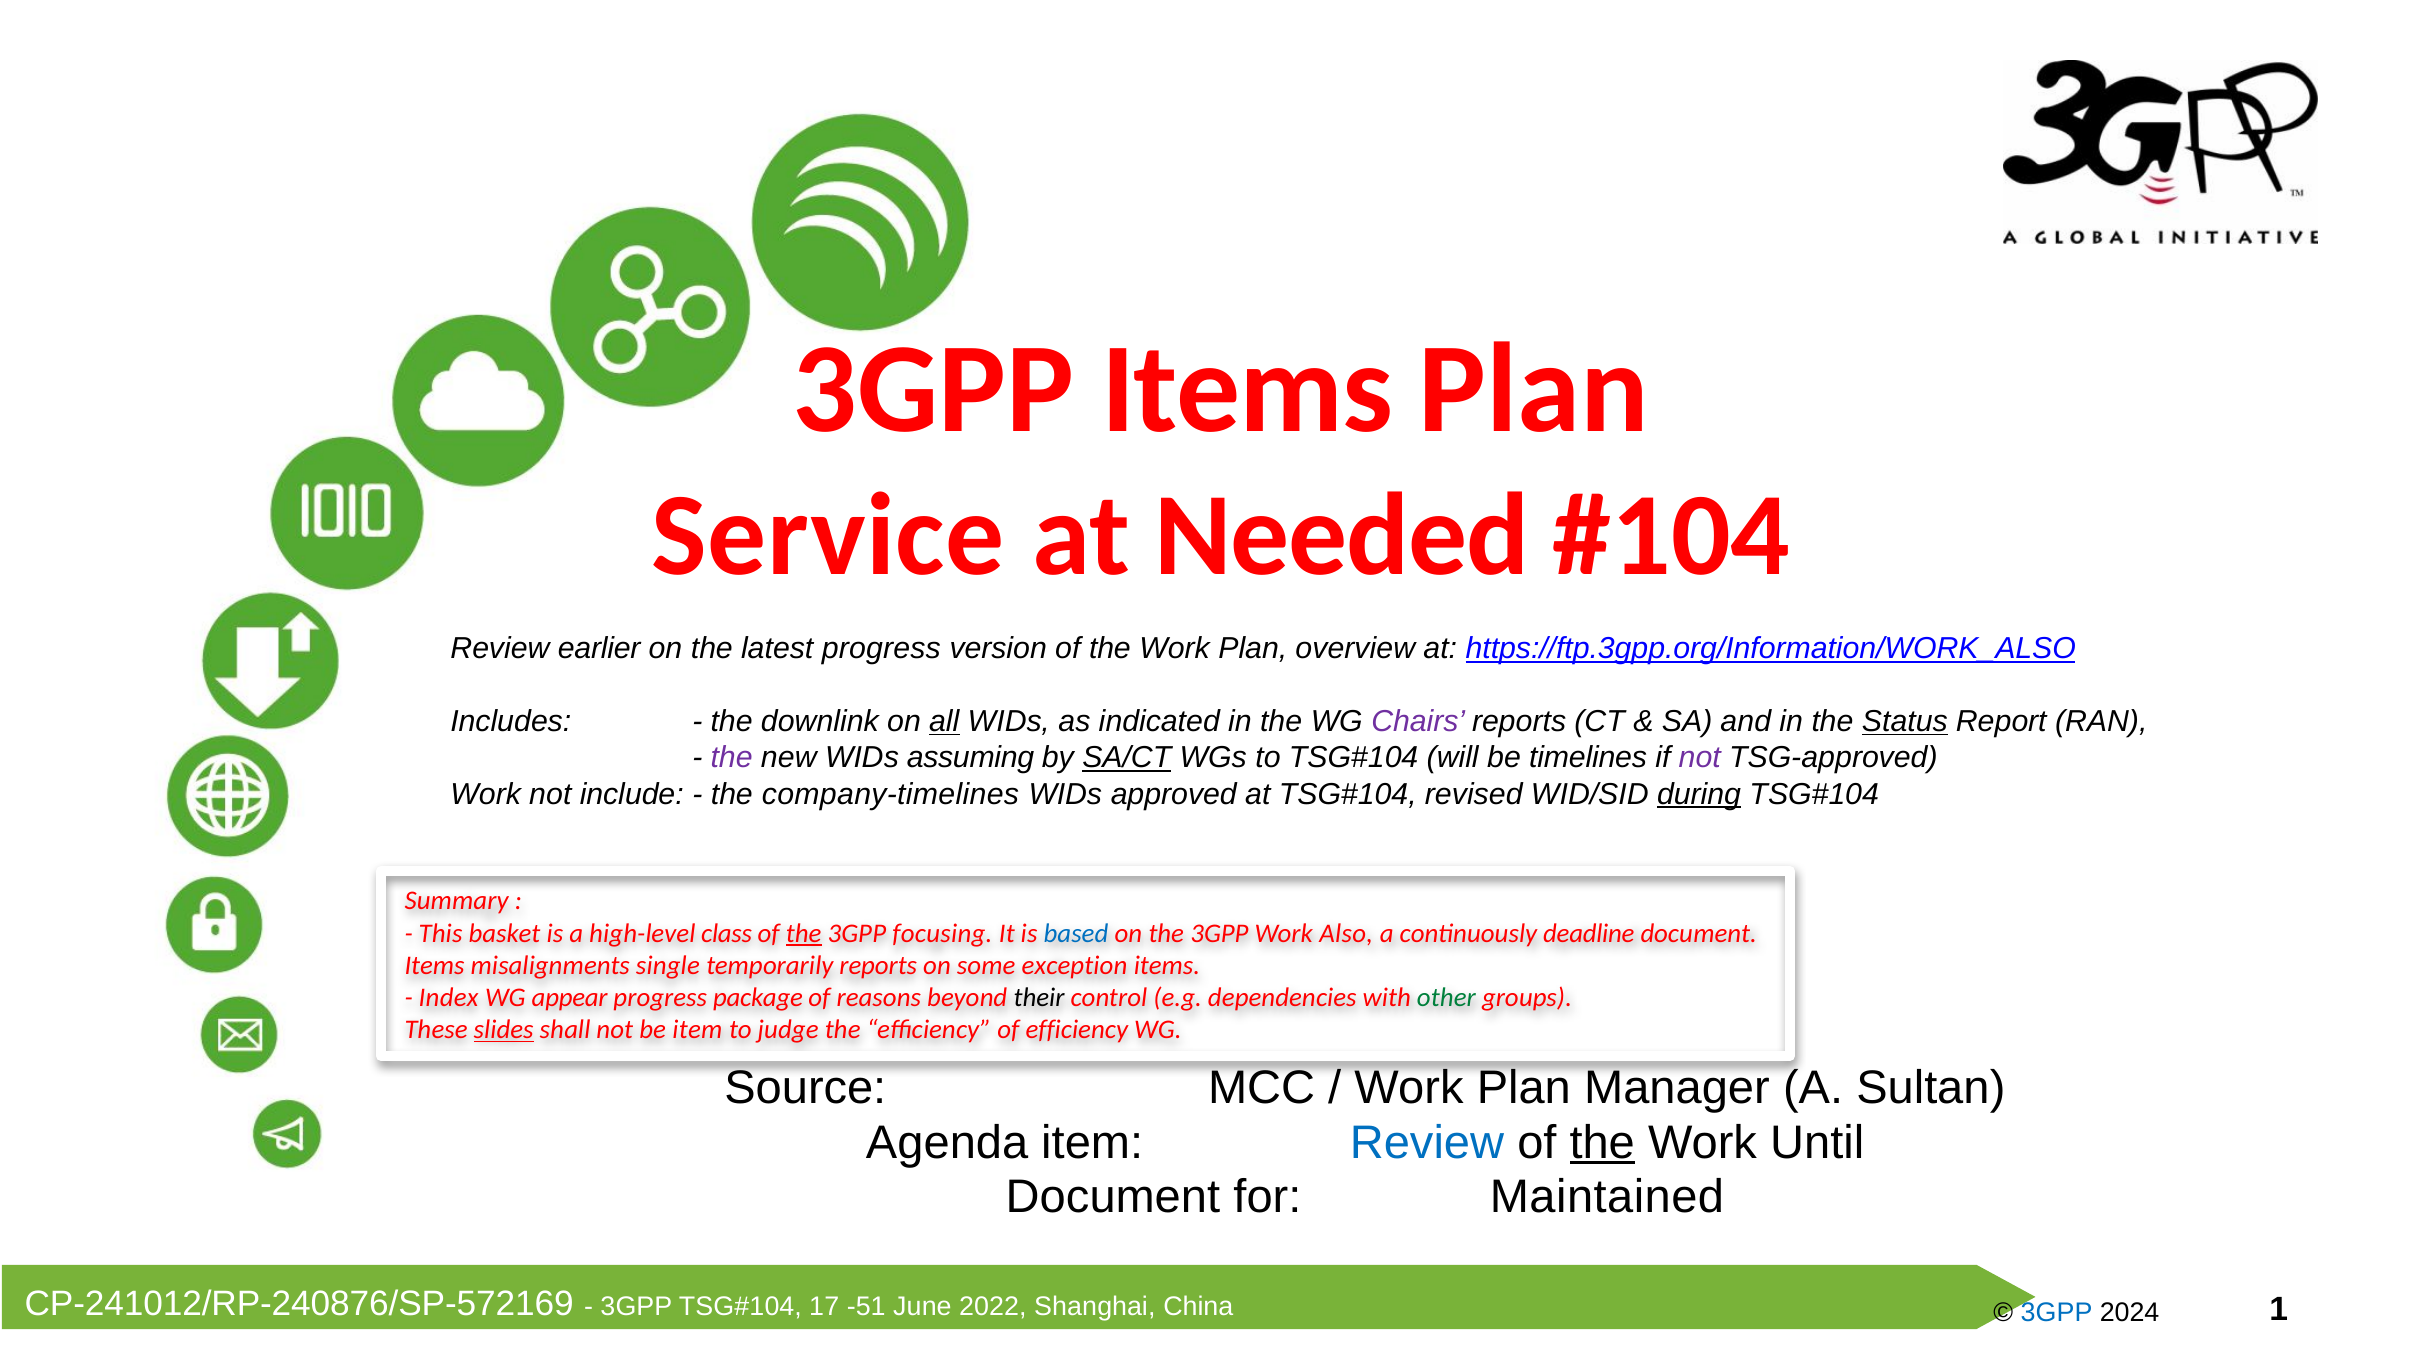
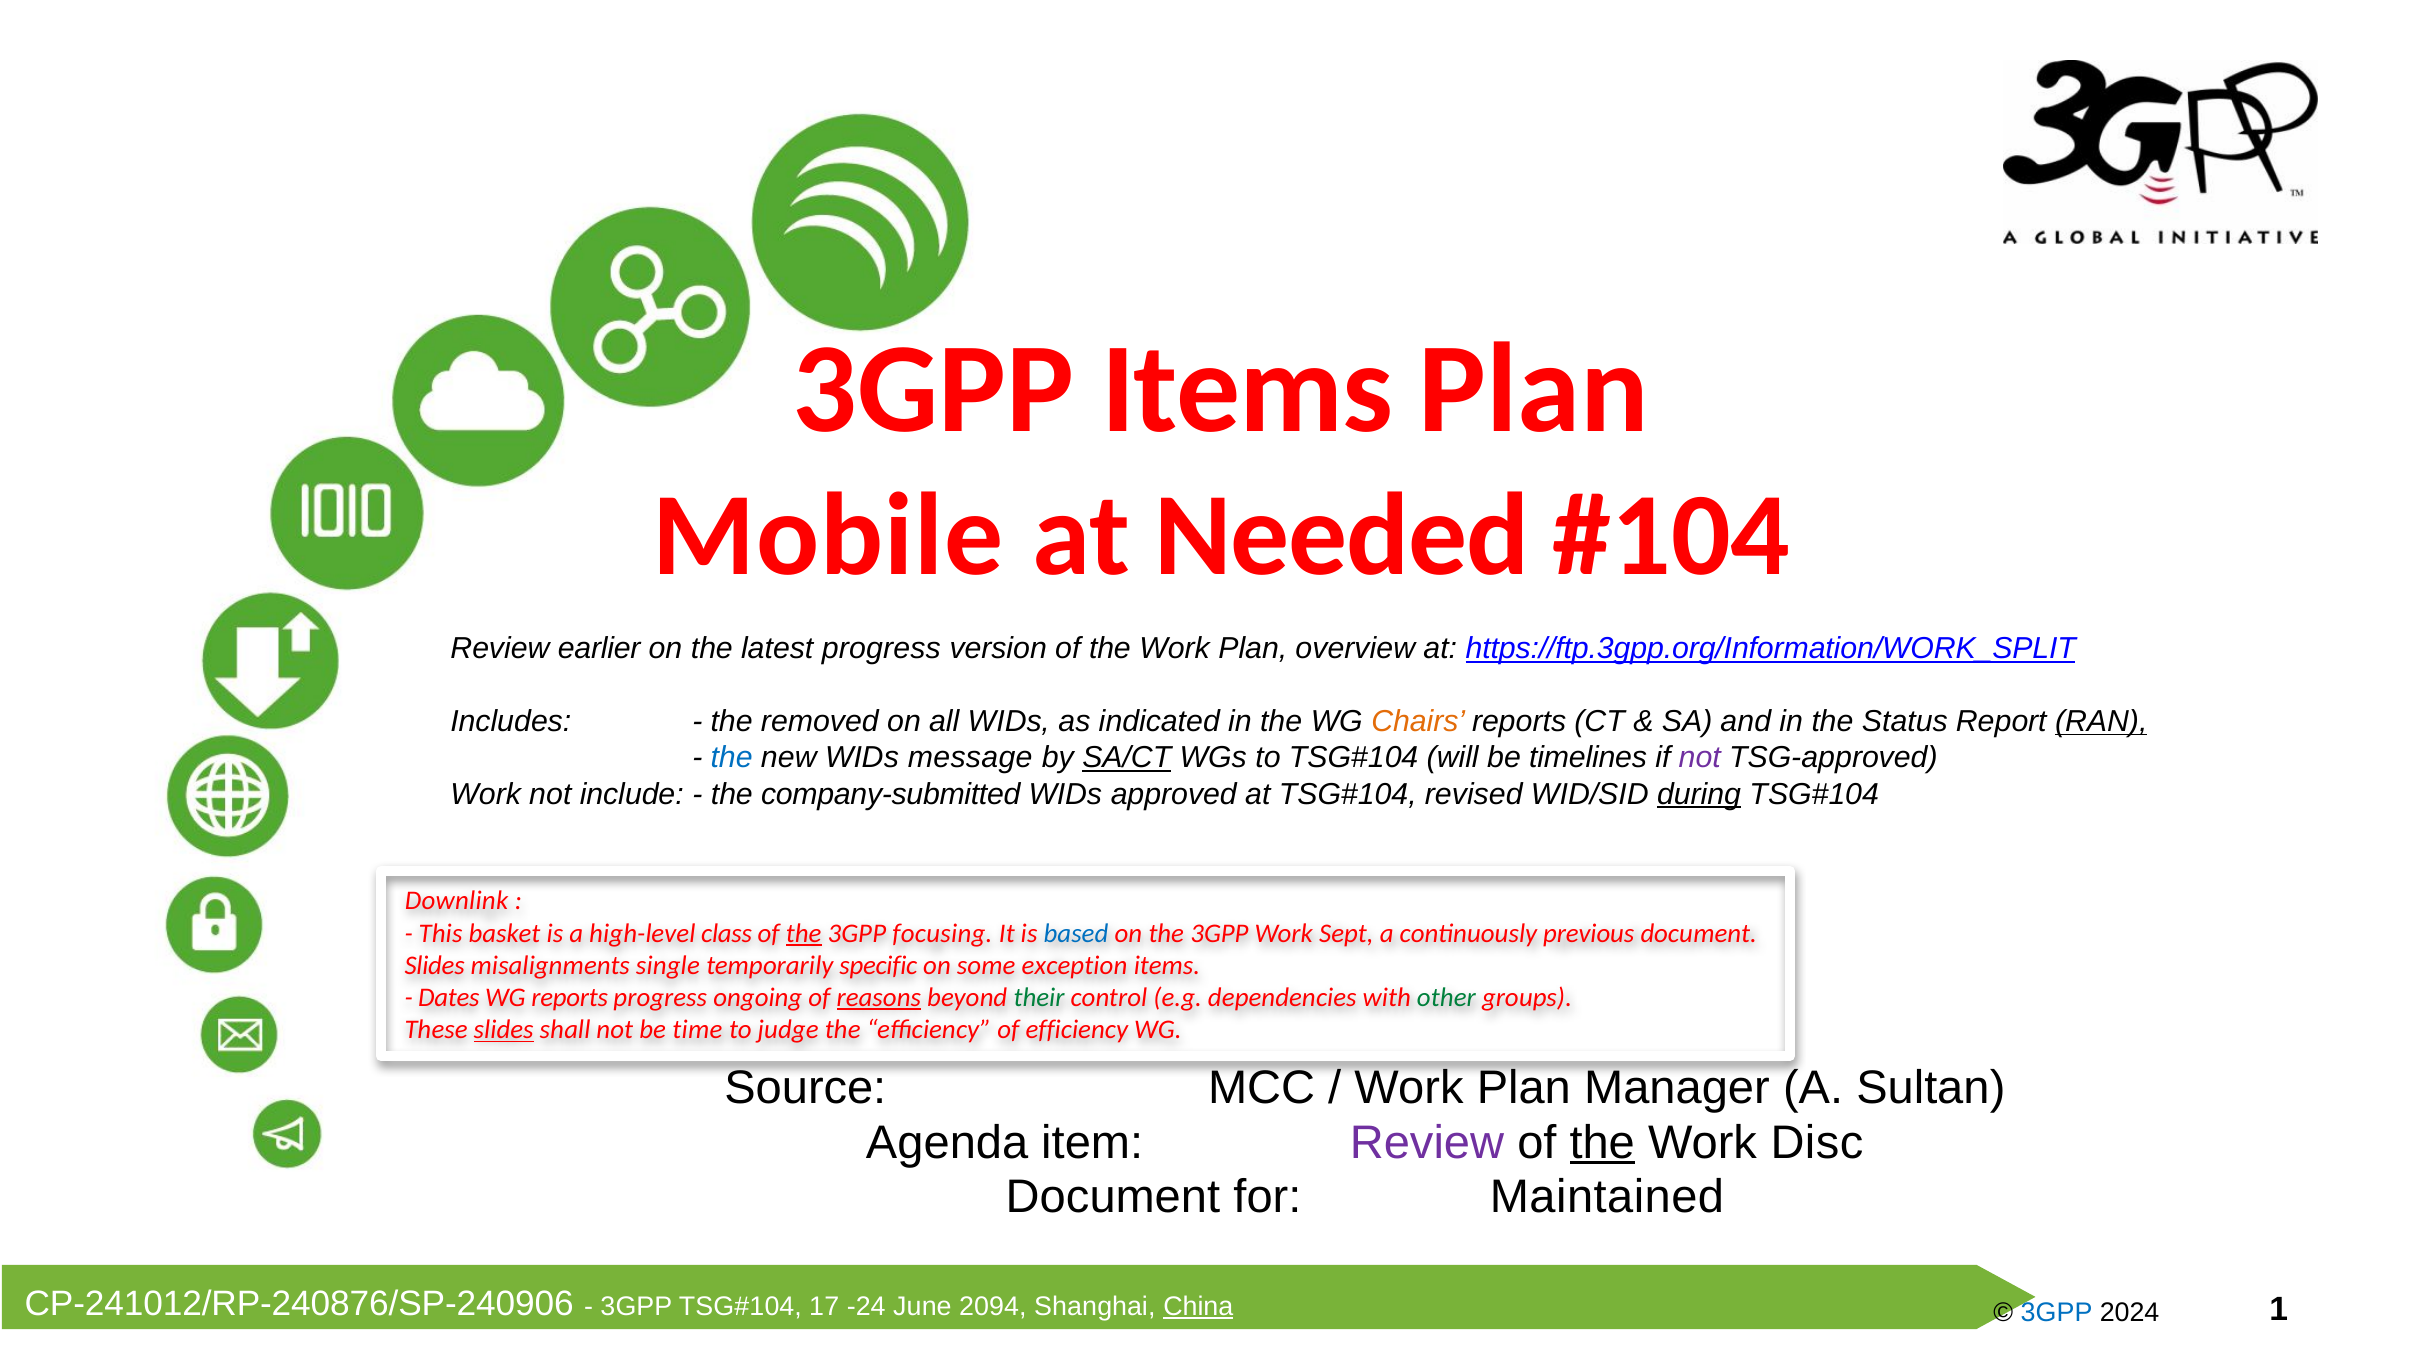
Service: Service -> Mobile
https://ftp.3gpp.org/Information/WORK_ALSO: https://ftp.3gpp.org/Information/WORK_ALSO -> https://ftp.3gpp.org/Information/WORK_SPLIT
downlink: downlink -> removed
all underline: present -> none
Chairs colour: purple -> orange
Status underline: present -> none
RAN underline: none -> present
the at (732, 758) colour: purple -> blue
assuming: assuming -> message
company-timelines: company-timelines -> company-submitted
Summary: Summary -> Downlink
Also: Also -> Sept
deadline: deadline -> previous
Items at (435, 965): Items -> Slides
temporarily reports: reports -> specific
Index: Index -> Dates
WG appear: appear -> reports
package: package -> ongoing
reasons underline: none -> present
their colour: black -> green
be item: item -> time
Review at (1427, 1142) colour: blue -> purple
Until: Until -> Disc
CP-241012/RP-240876/SP-572169: CP-241012/RP-240876/SP-572169 -> CP-241012/RP-240876/SP-240906
-51: -51 -> -24
2022: 2022 -> 2094
China underline: none -> present
